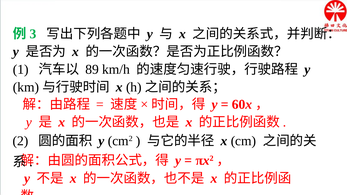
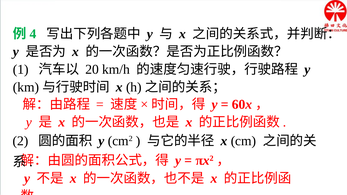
3: 3 -> 4
89: 89 -> 20
